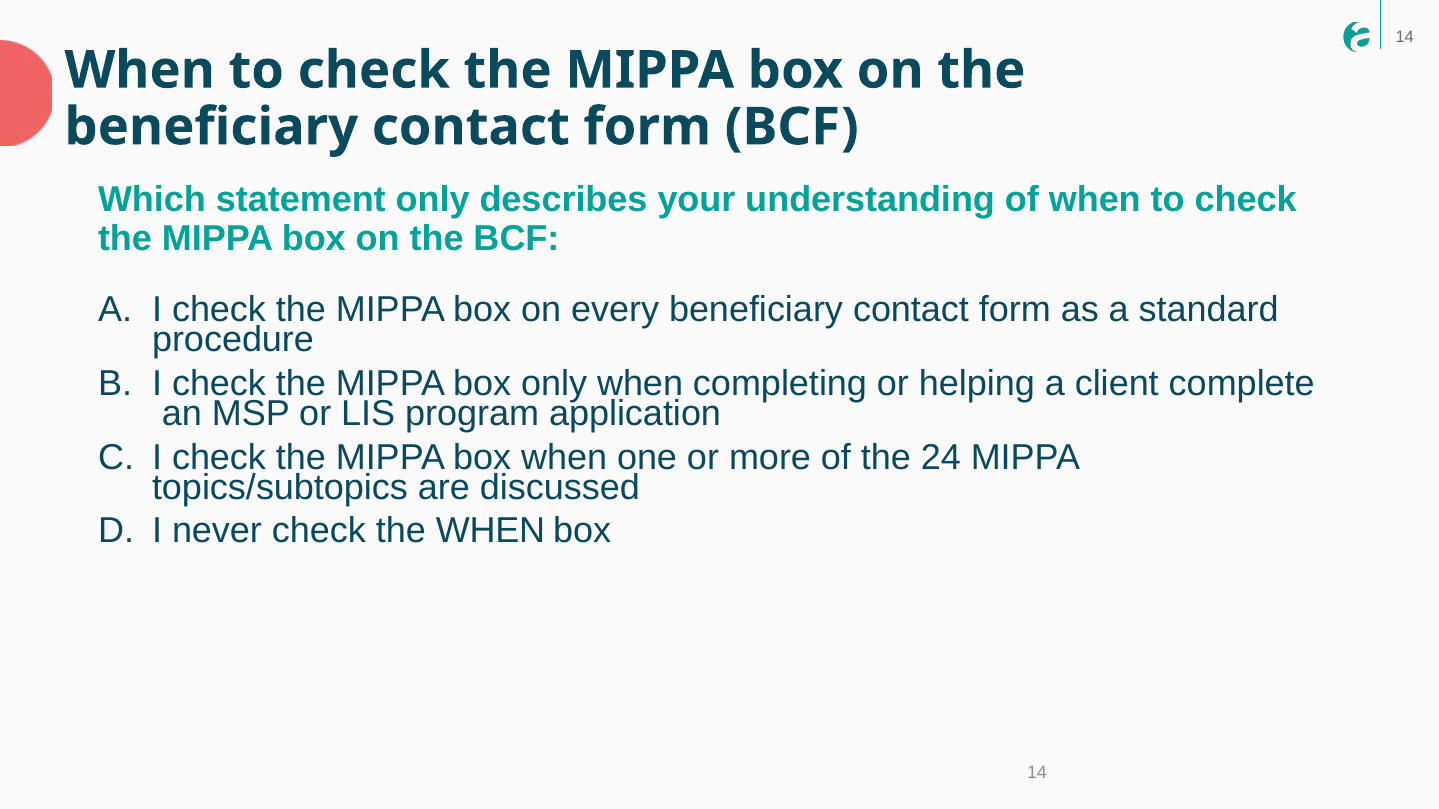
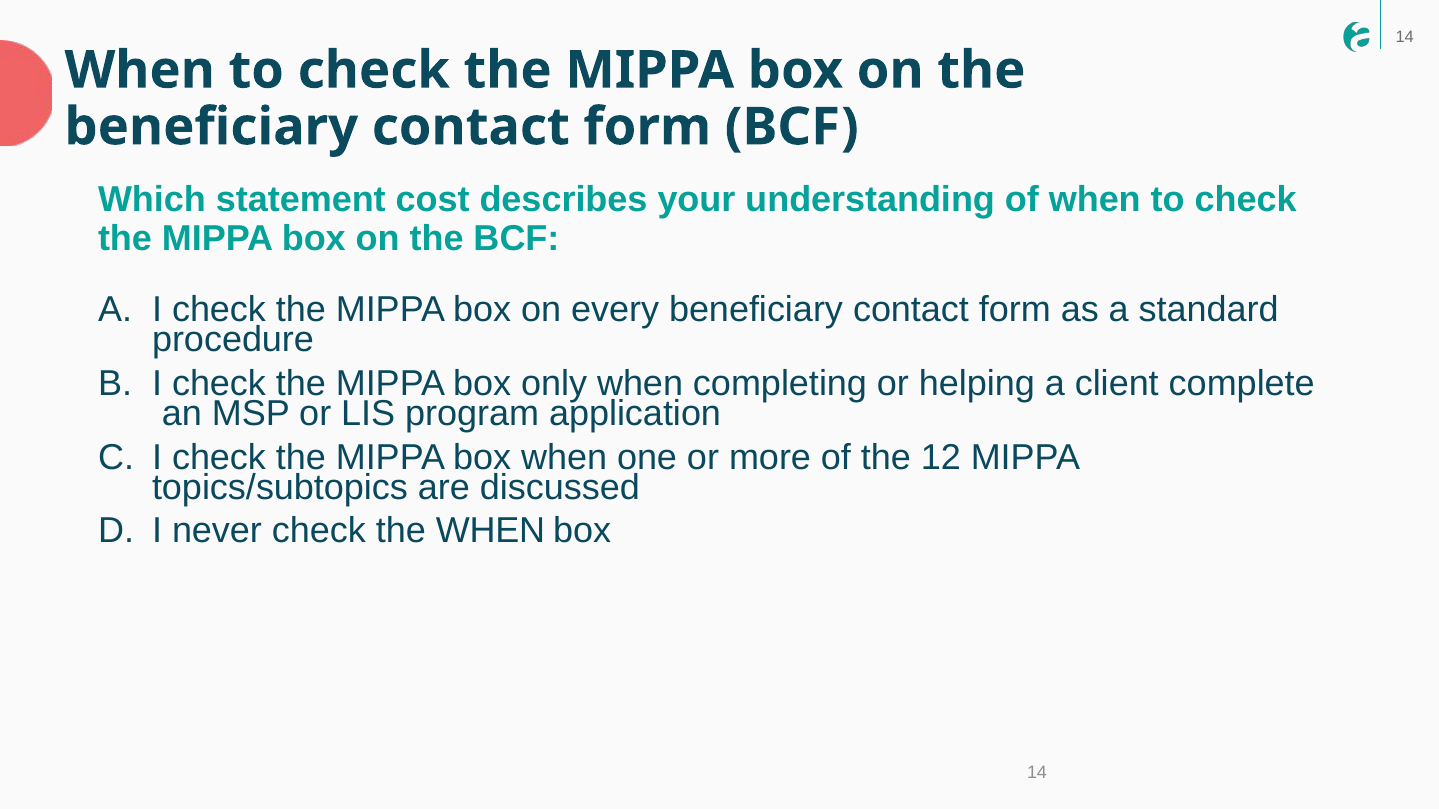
statement only: only -> cost
24: 24 -> 12
